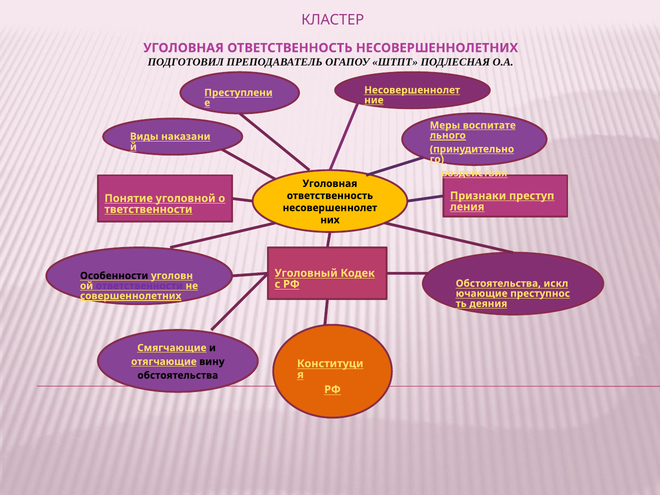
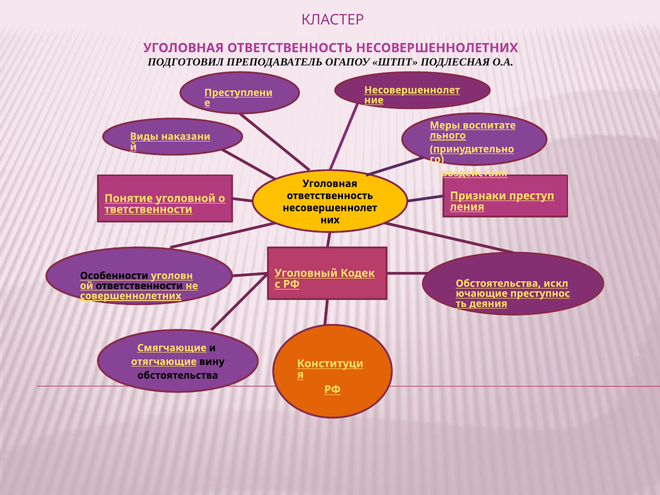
ответственности colour: purple -> black
